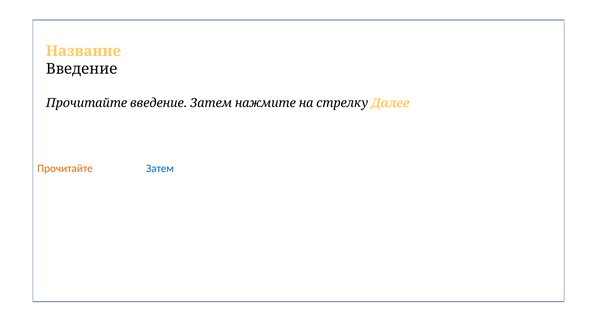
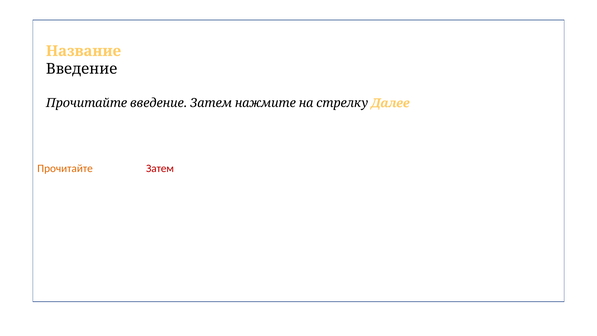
Затем colour: blue -> red
